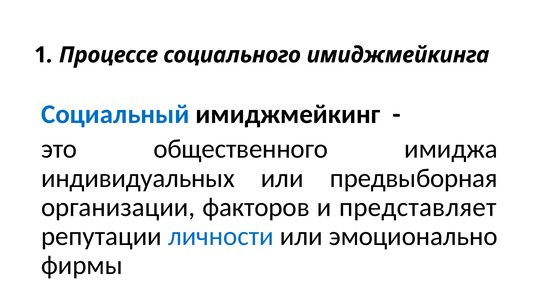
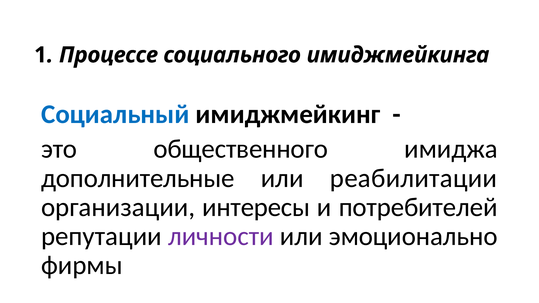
индивидуальных: индивидуальных -> дополнительные
предвыборная: предвыборная -> реабилитации
факторов: факторов -> интересы
представляет: представляет -> потребителей
личности colour: blue -> purple
